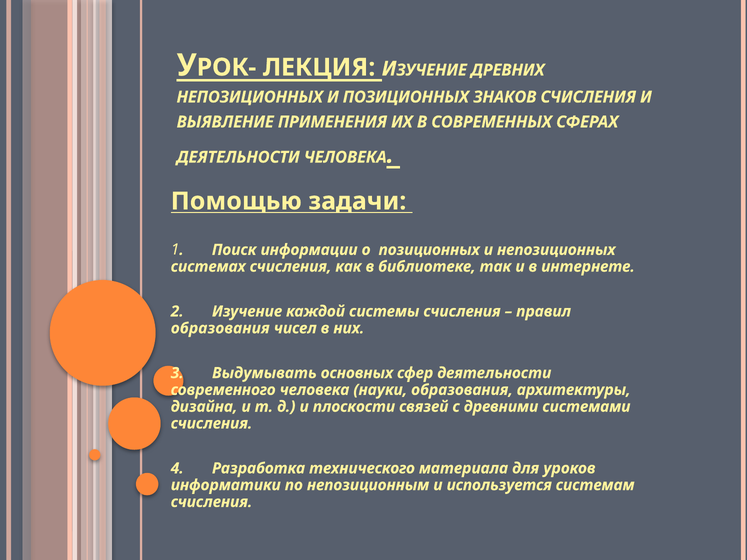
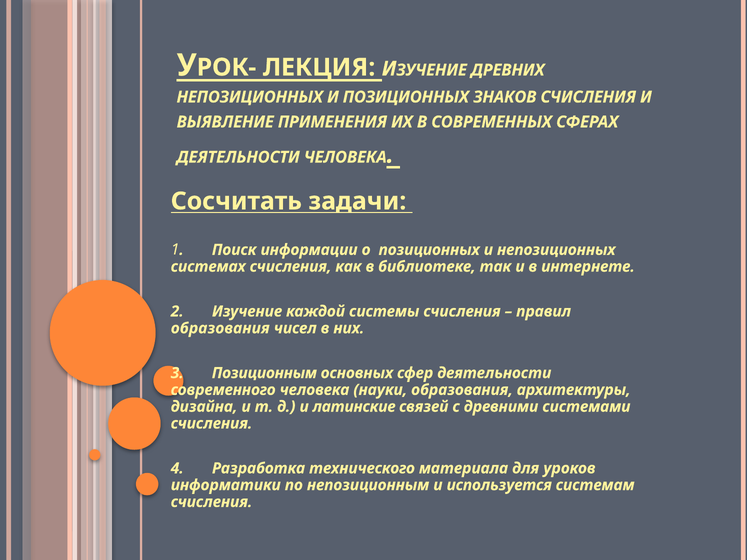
Помощью: Помощью -> Сосчитать
Выдумывать: Выдумывать -> Позиционным
плоскости: плоскости -> латинские
